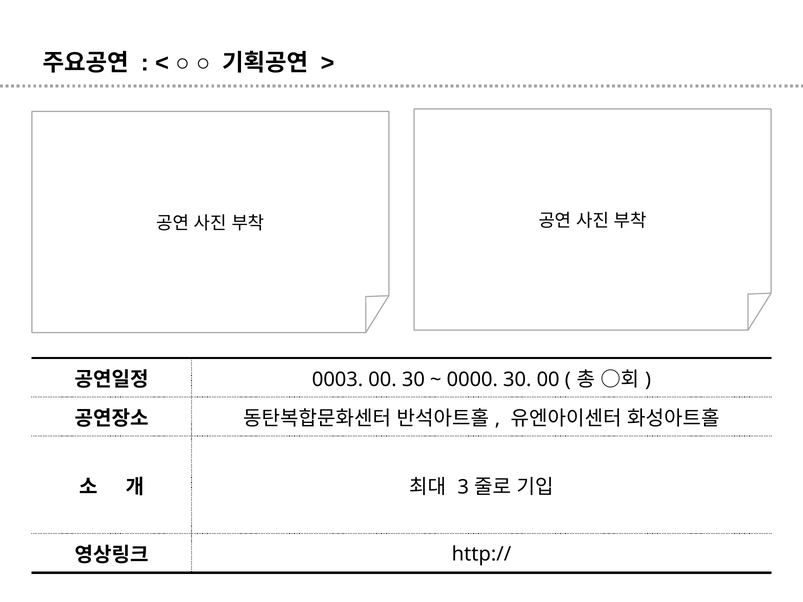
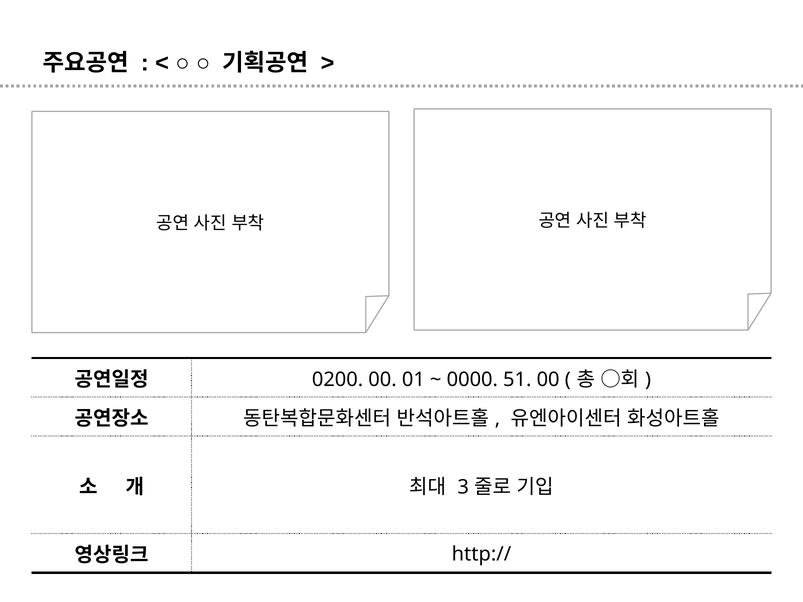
0003: 0003 -> 0200
00 30: 30 -> 01
0000 30: 30 -> 51
